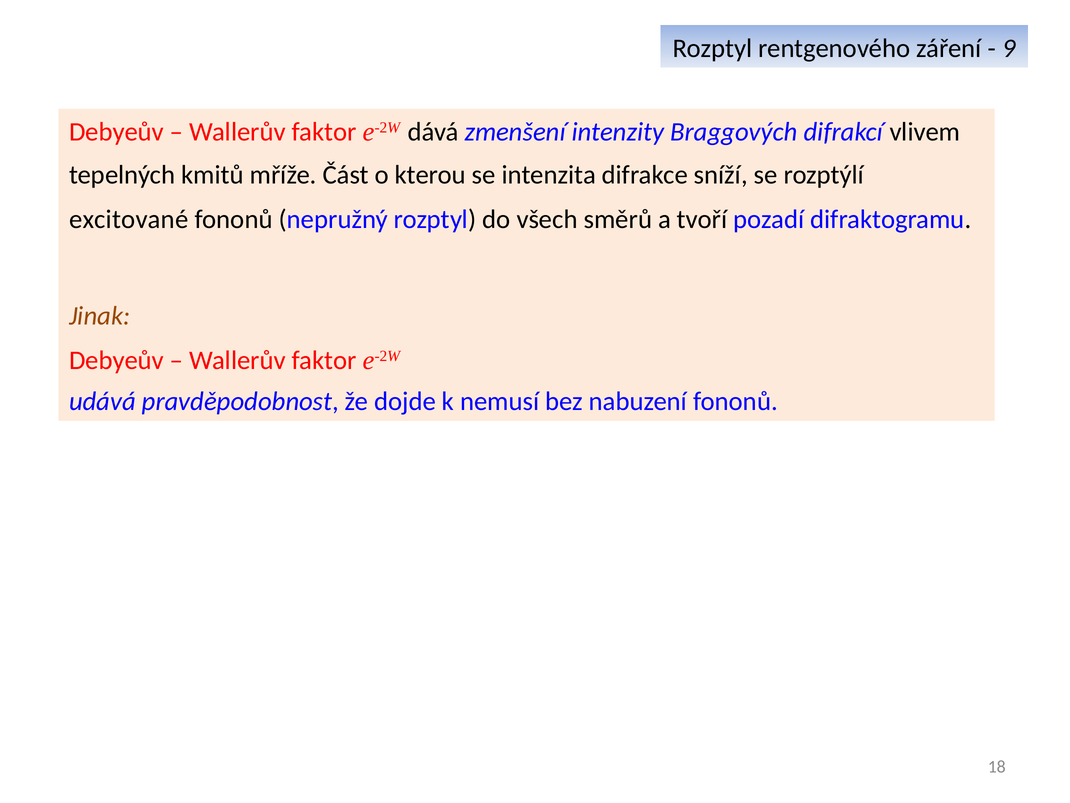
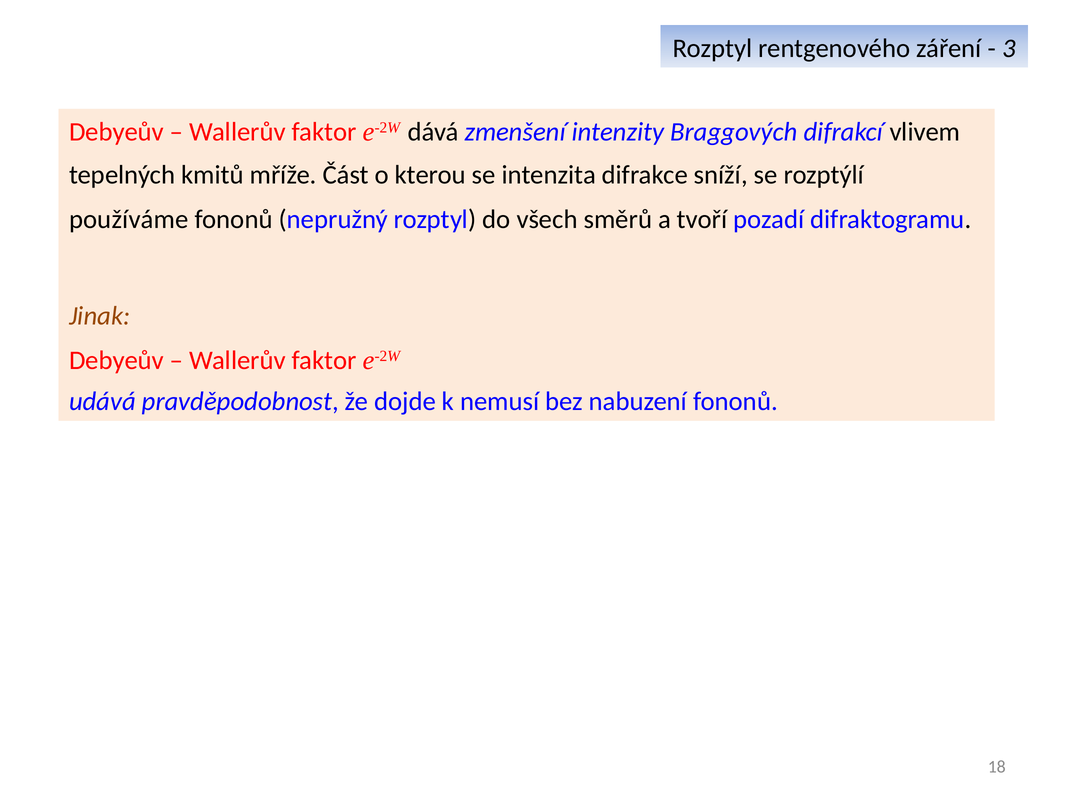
9: 9 -> 3
excitované: excitované -> používáme
